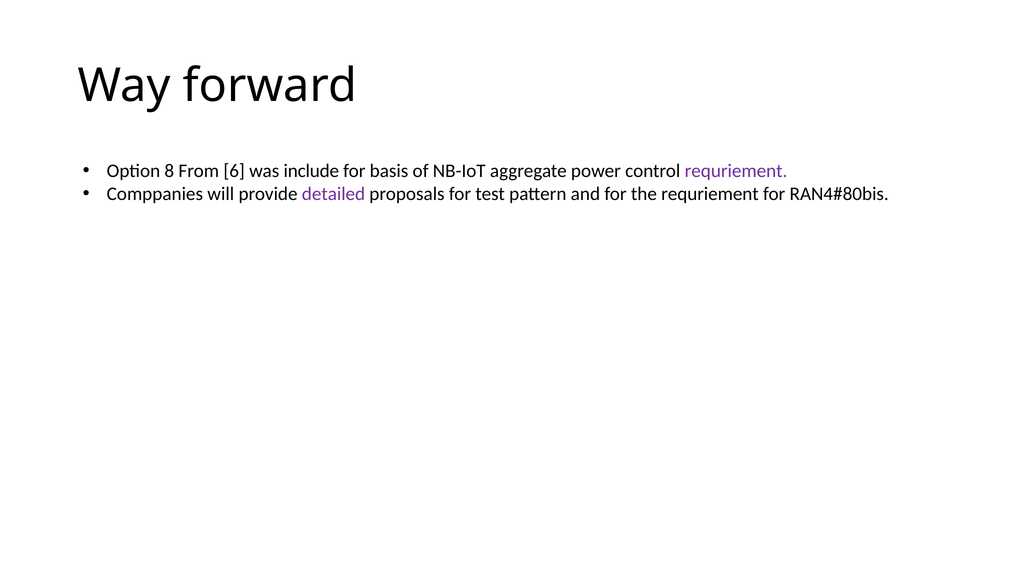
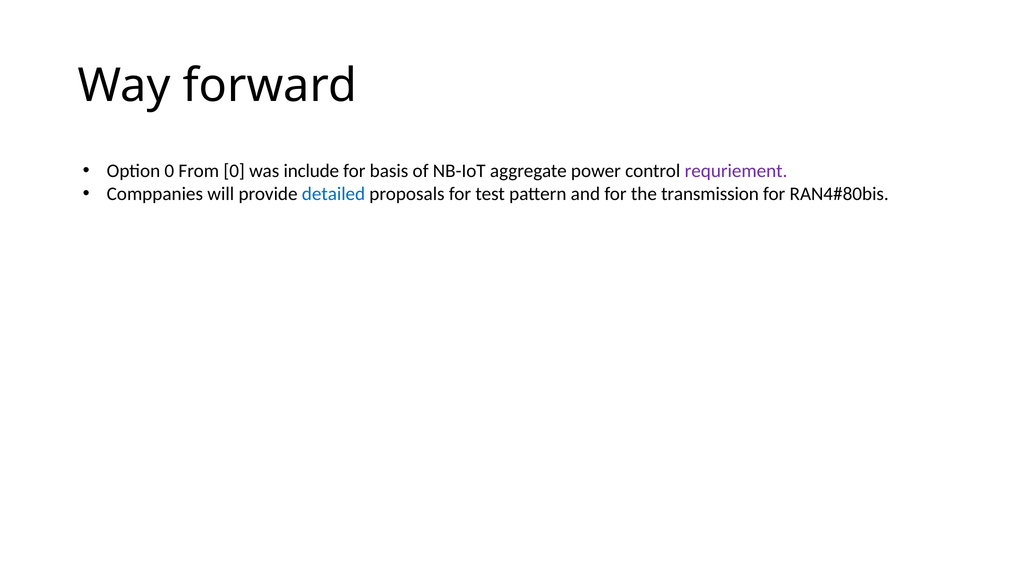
Option 8: 8 -> 0
From 6: 6 -> 0
detailed colour: purple -> blue
the requriement: requriement -> transmission
